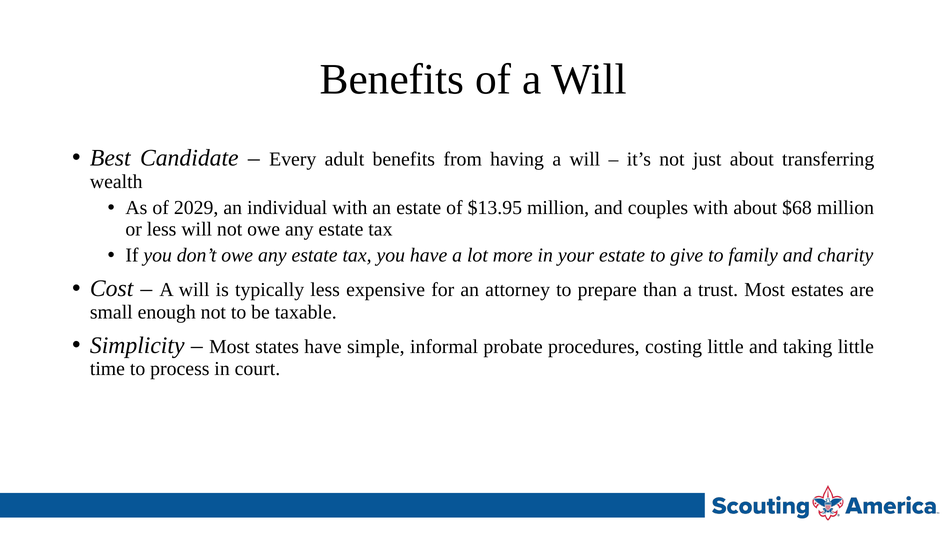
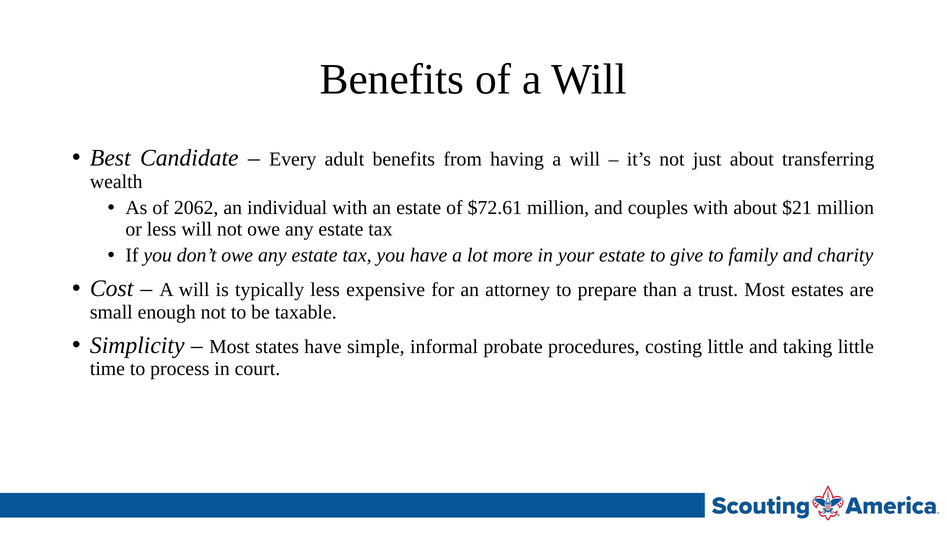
2029: 2029 -> 2062
$13.95: $13.95 -> $72.61
$68: $68 -> $21
